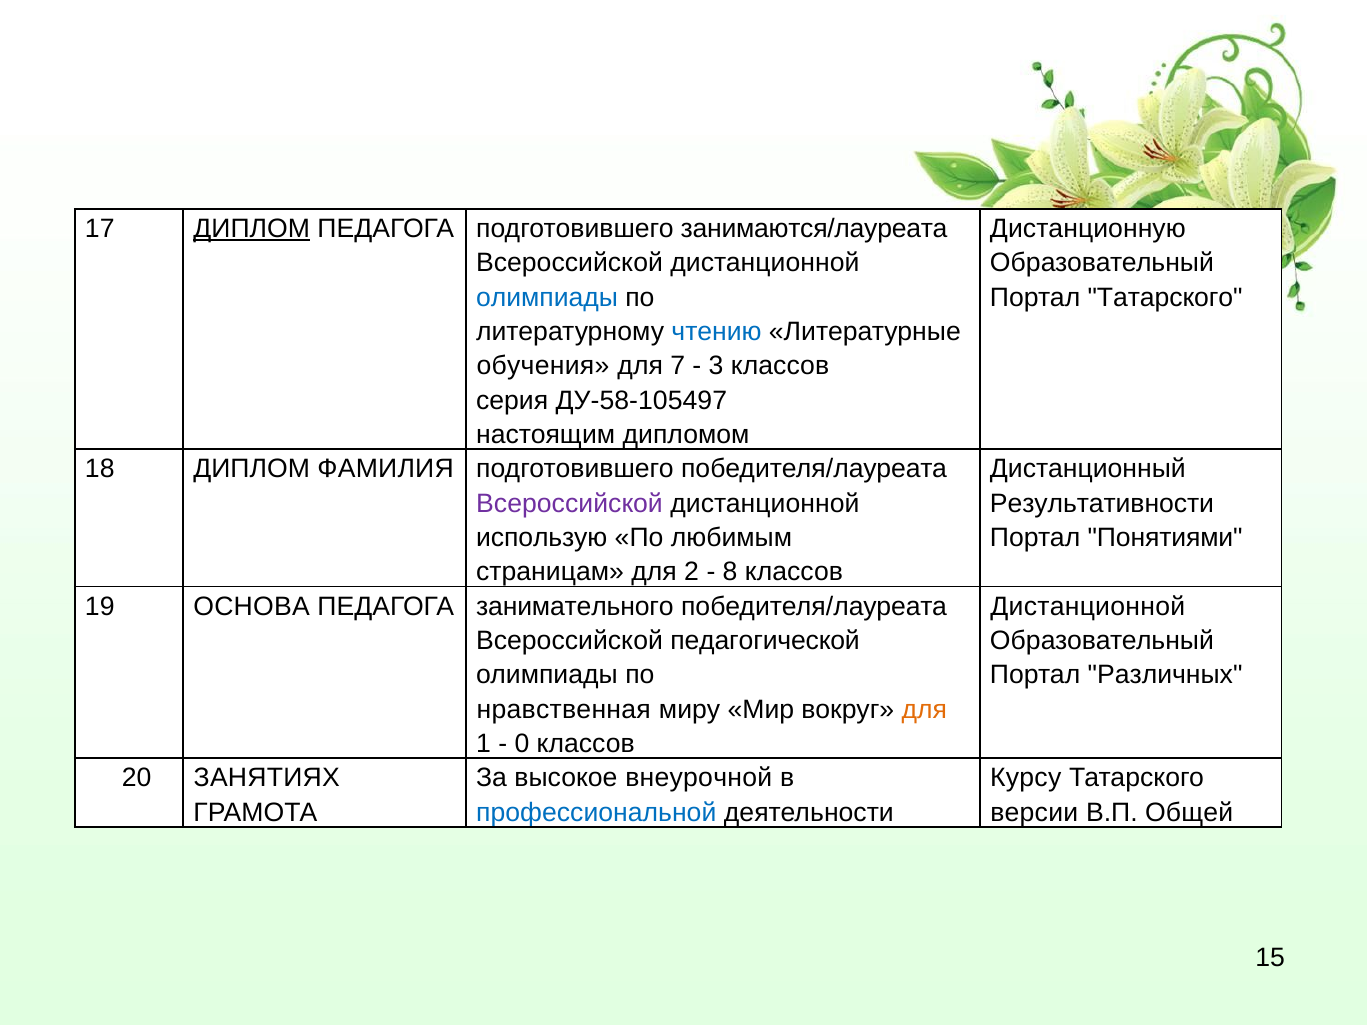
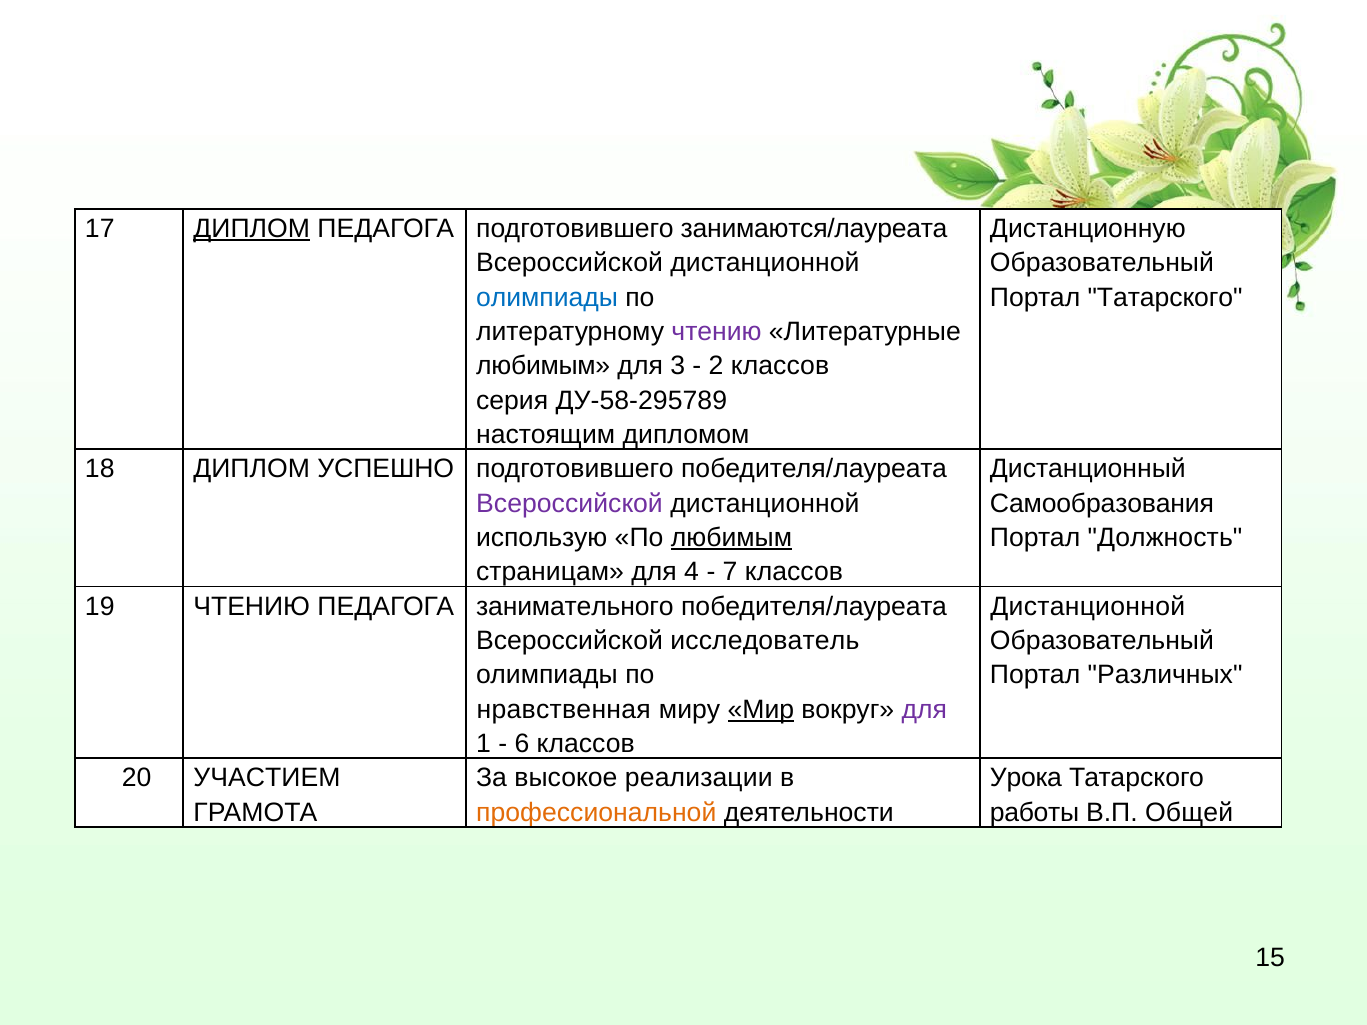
чтению at (717, 332) colour: blue -> purple
обучения at (543, 366): обучения -> любимым
7: 7 -> 3
3: 3 -> 2
ДУ-58-105497: ДУ-58-105497 -> ДУ-58-295789
ФАМИЛИЯ: ФАМИЛИЯ -> УСПЕШНО
Результативности: Результативности -> Самообразования
любимым at (731, 538) underline: none -> present
Понятиями: Понятиями -> Должность
2: 2 -> 4
8: 8 -> 7
19 ОСНОВА: ОСНОВА -> ЧТЕНИЮ
педагогической: педагогической -> исследователь
Мир underline: none -> present
для at (924, 710) colour: orange -> purple
0: 0 -> 6
ЗАНЯТИЯХ: ЗАНЯТИЯХ -> УЧАСТИЕМ
внеурочной: внеурочной -> реализации
Курсу: Курсу -> Урока
профессиональной colour: blue -> orange
версии: версии -> работы
